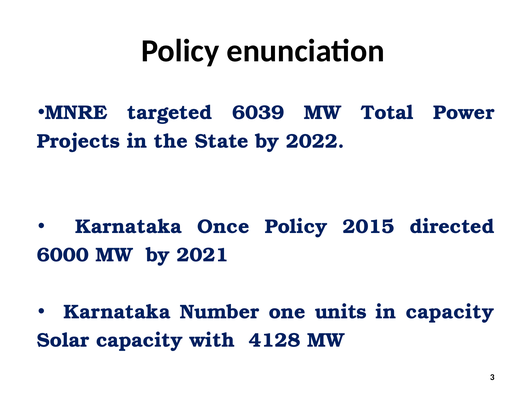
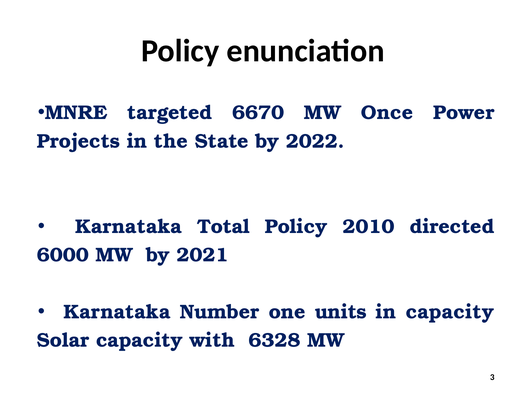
6039: 6039 -> 6670
Total: Total -> Once
Once: Once -> Total
2015: 2015 -> 2010
4128: 4128 -> 6328
